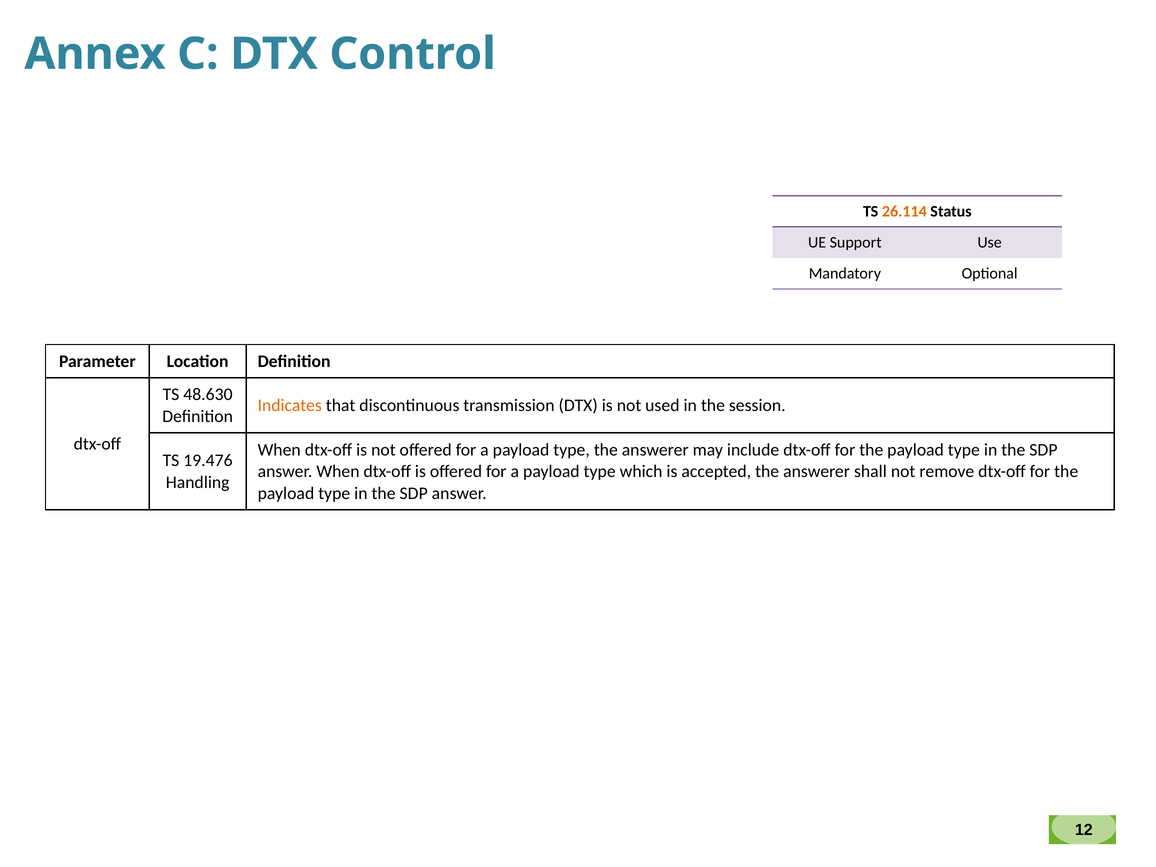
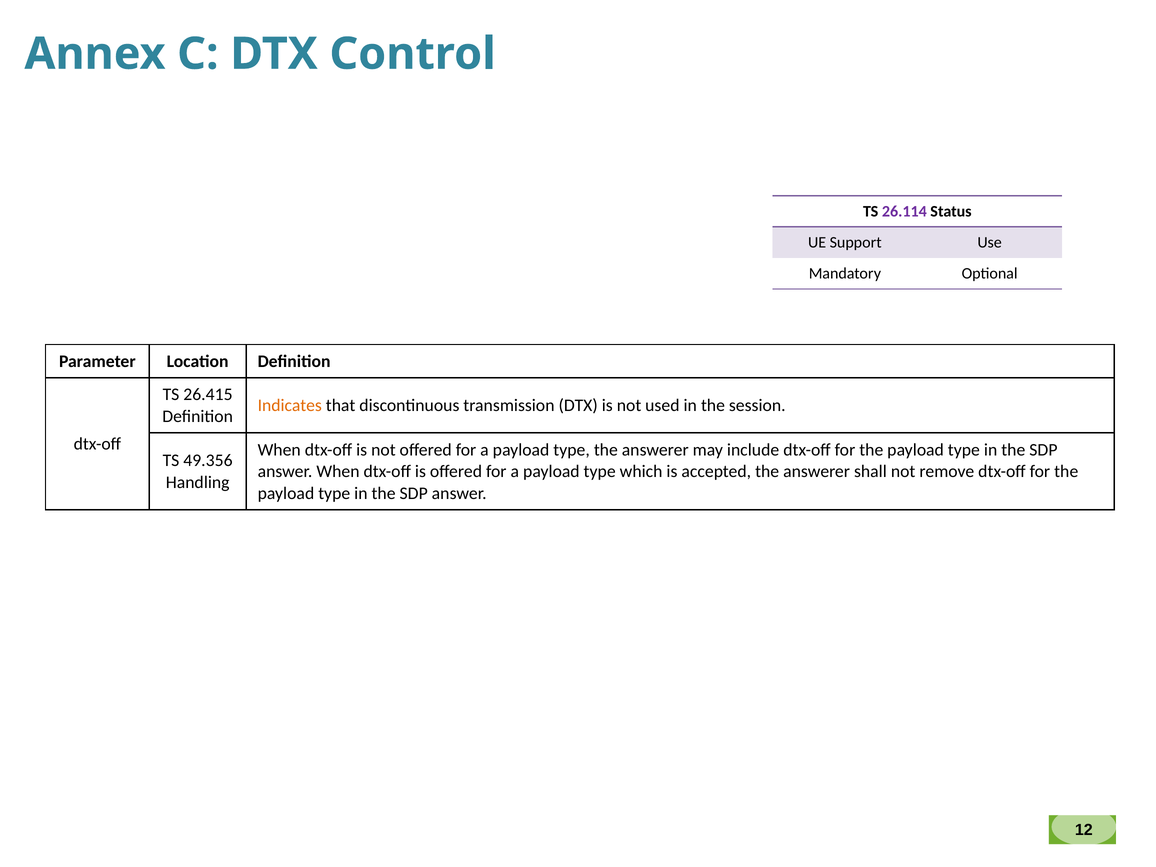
26.114 colour: orange -> purple
48.630: 48.630 -> 26.415
19.476: 19.476 -> 49.356
